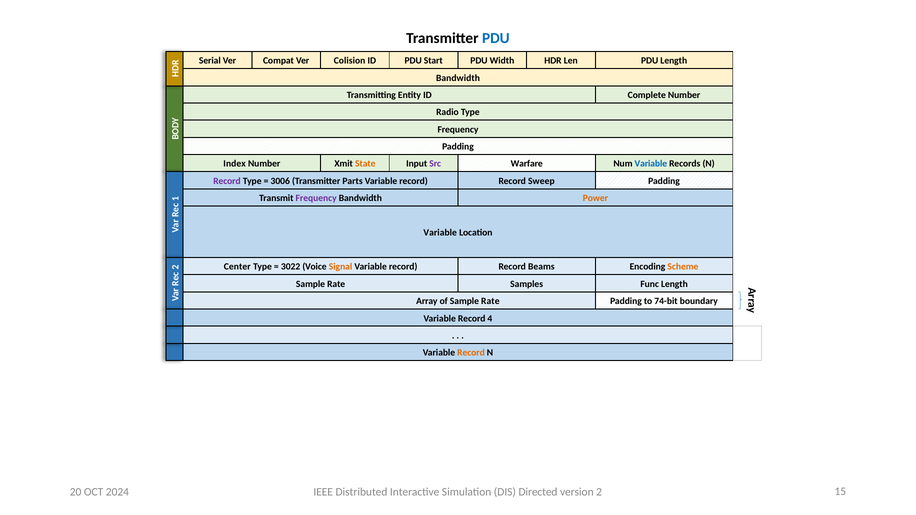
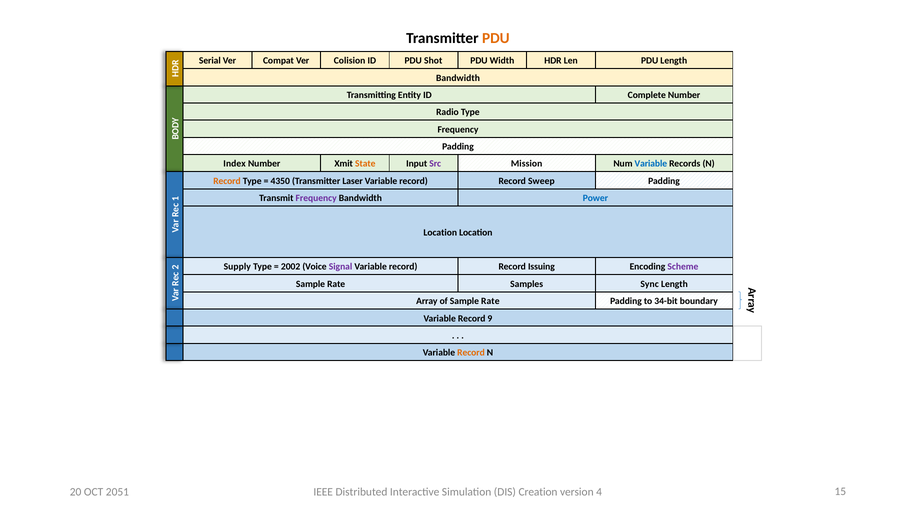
PDU at (496, 38) colour: blue -> orange
Start: Start -> Shot
Warfare: Warfare -> Mission
Record at (227, 181) colour: purple -> orange
3006: 3006 -> 4350
Parts: Parts -> Laser
Power colour: orange -> blue
Variable at (440, 233): Variable -> Location
Center: Center -> Supply
3022: 3022 -> 2002
Signal colour: orange -> purple
Beams: Beams -> Issuing
Scheme colour: orange -> purple
Func: Func -> Sync
74-bit: 74-bit -> 34-bit
4: 4 -> 9
2024: 2024 -> 2051
Directed: Directed -> Creation
version 2: 2 -> 4
